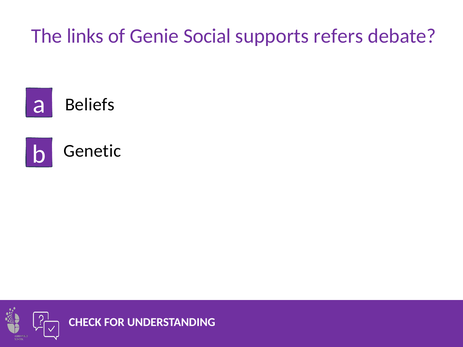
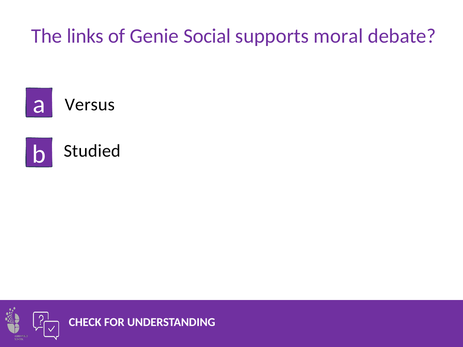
refers: refers -> moral
Beliefs: Beliefs -> Versus
Genetic: Genetic -> Studied
